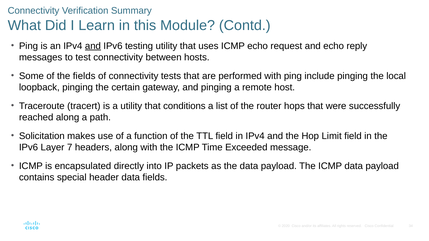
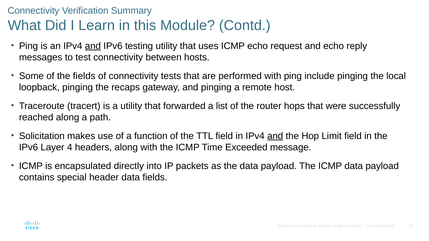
certain: certain -> recaps
conditions: conditions -> forwarded
and at (275, 136) underline: none -> present
7: 7 -> 4
